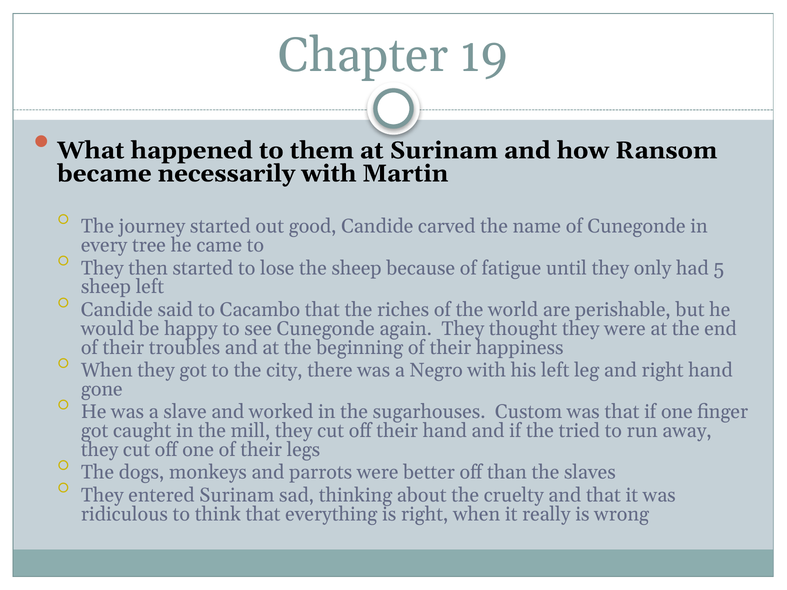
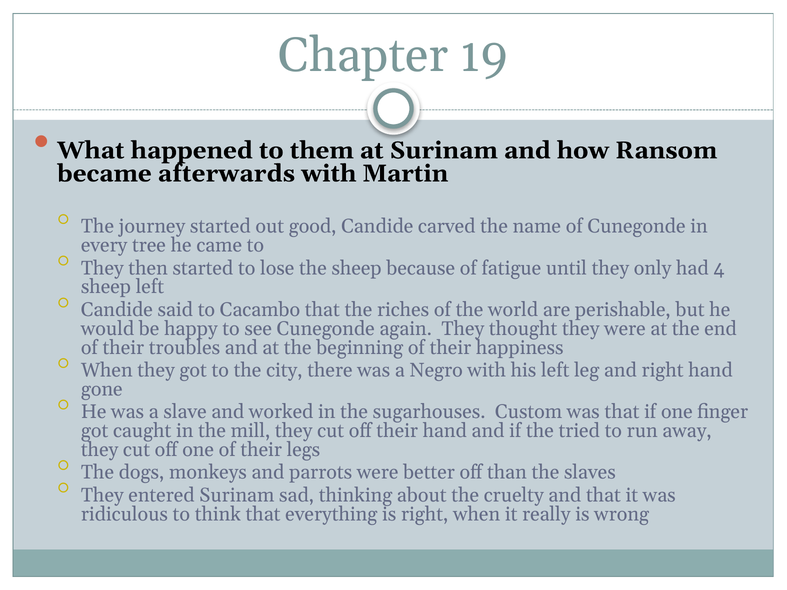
necessarily: necessarily -> afterwards
5: 5 -> 4
